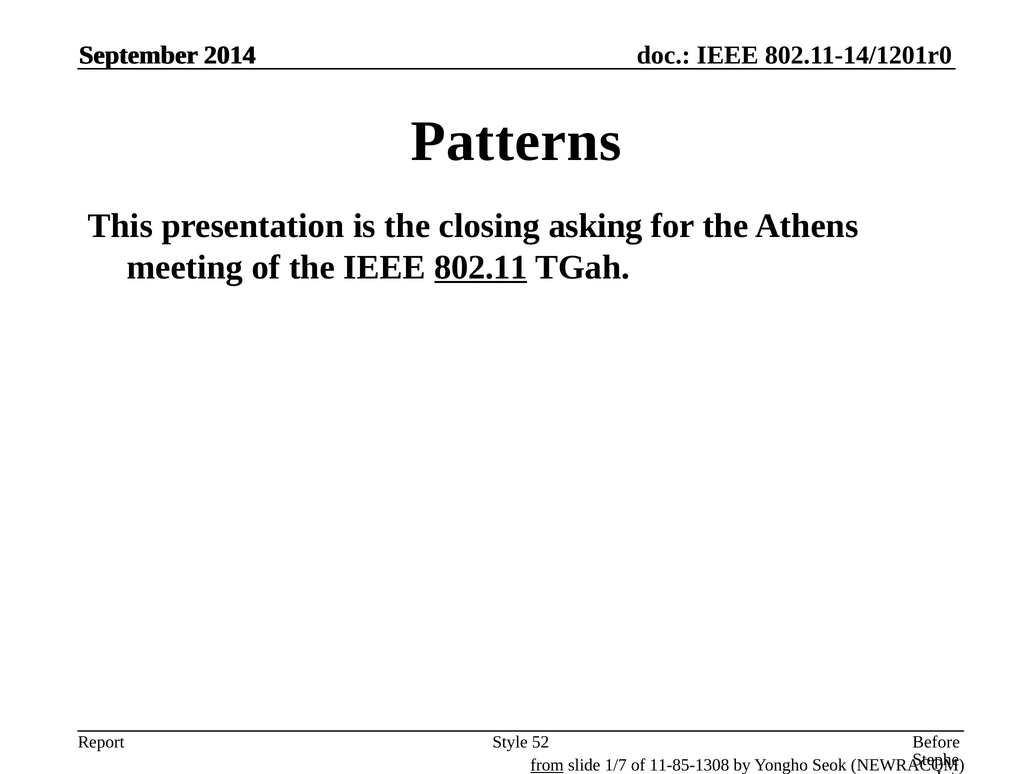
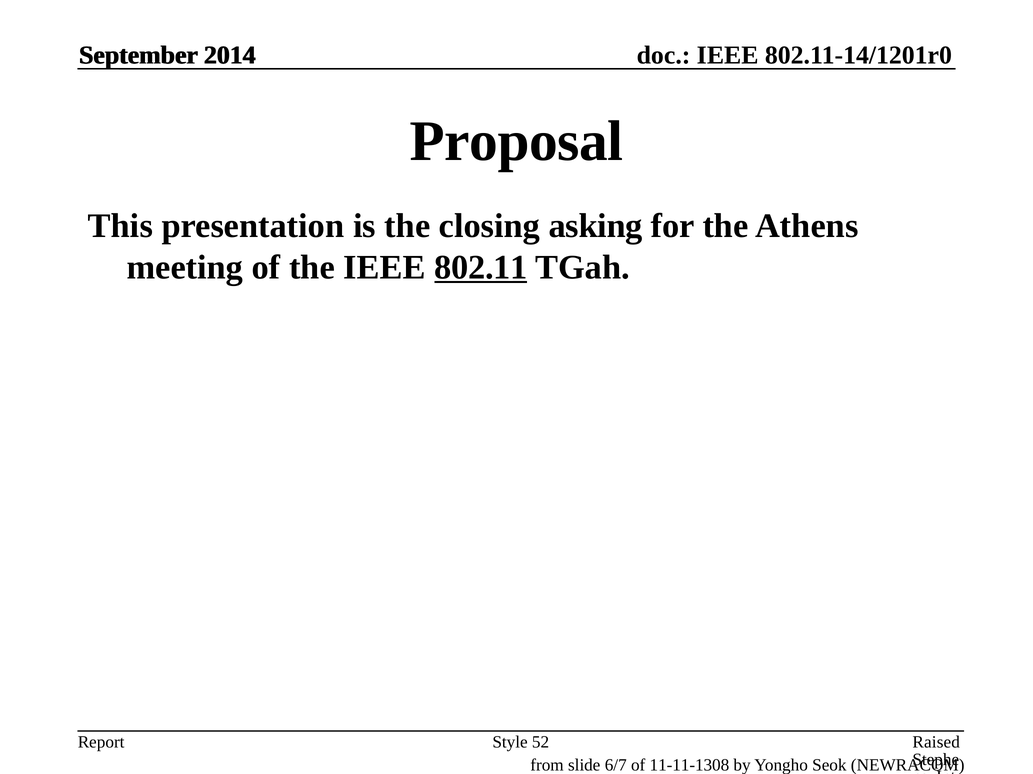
Patterns: Patterns -> Proposal
Before: Before -> Raised
from underline: present -> none
1/7: 1/7 -> 6/7
11-85-1308: 11-85-1308 -> 11-11-1308
